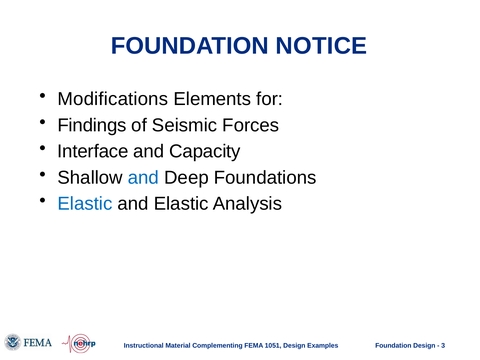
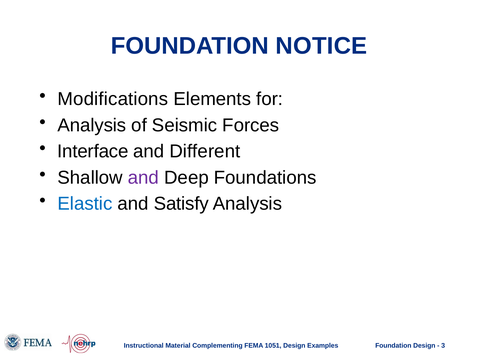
Findings at (92, 125): Findings -> Analysis
Capacity: Capacity -> Different
and at (143, 178) colour: blue -> purple
and Elastic: Elastic -> Satisfy
